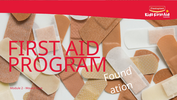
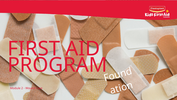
AID underline: present -> none
